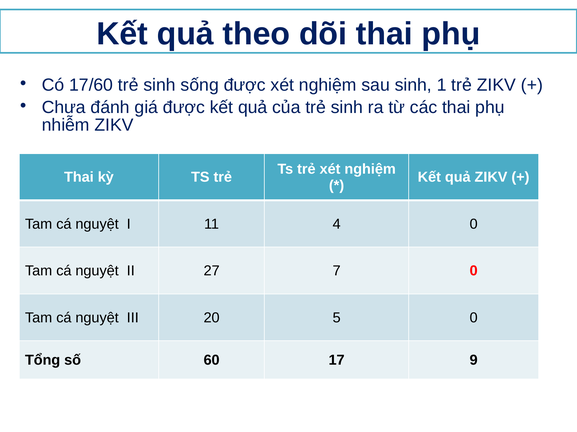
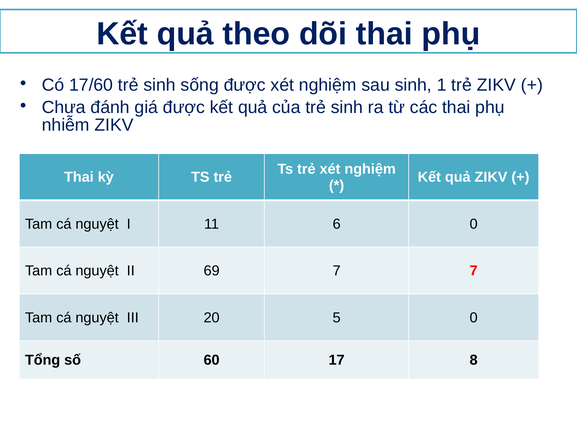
4: 4 -> 6
27: 27 -> 69
7 0: 0 -> 7
9: 9 -> 8
